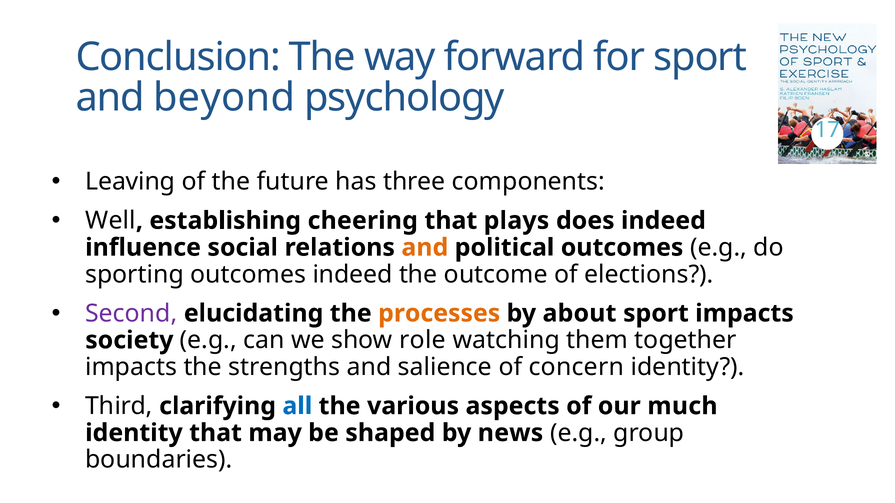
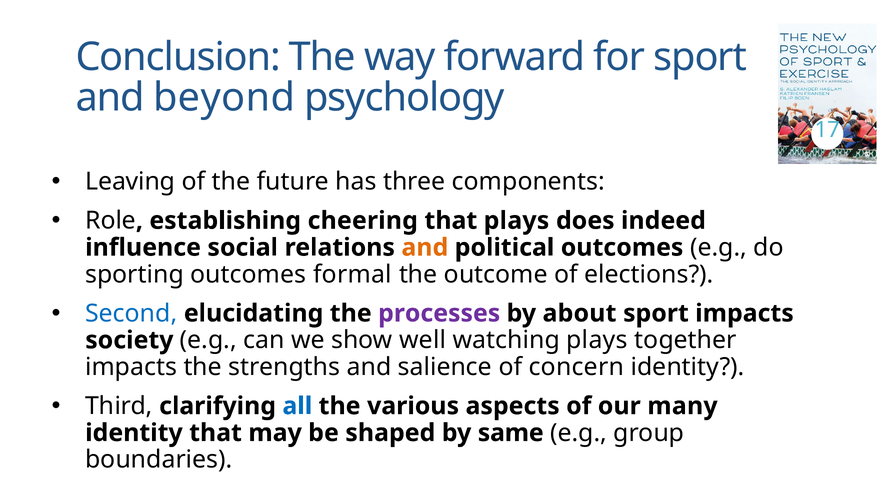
Well: Well -> Role
outcomes indeed: indeed -> formal
Second colour: purple -> blue
processes colour: orange -> purple
role: role -> well
watching them: them -> plays
much: much -> many
news: news -> same
